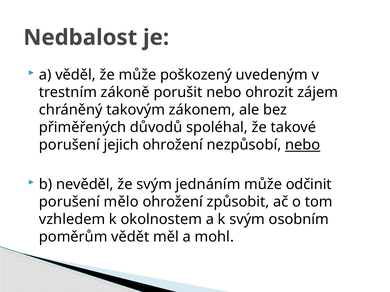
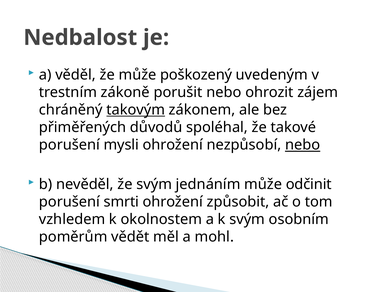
takovým underline: none -> present
jejich: jejich -> mysli
mělo: mělo -> smrti
